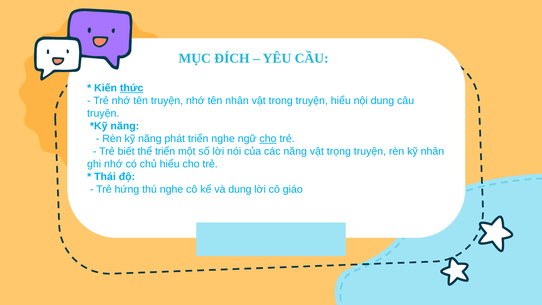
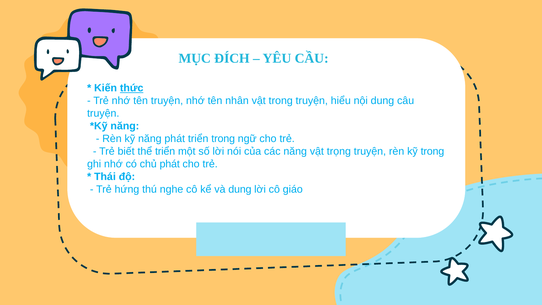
triển nghe: nghe -> trong
cho at (268, 139) underline: present -> none
kỹ nhân: nhân -> trong
chủ hiểu: hiểu -> phát
